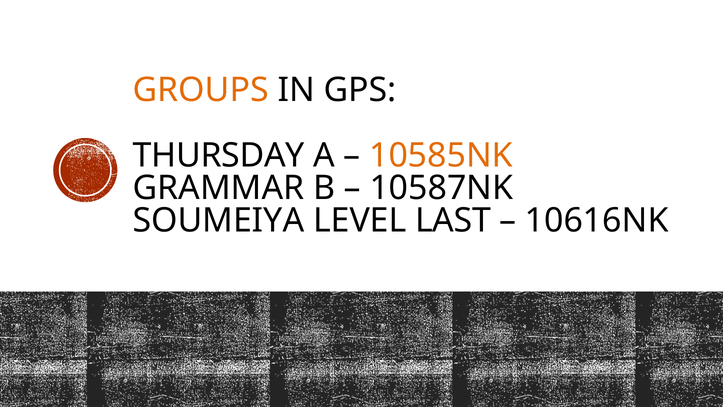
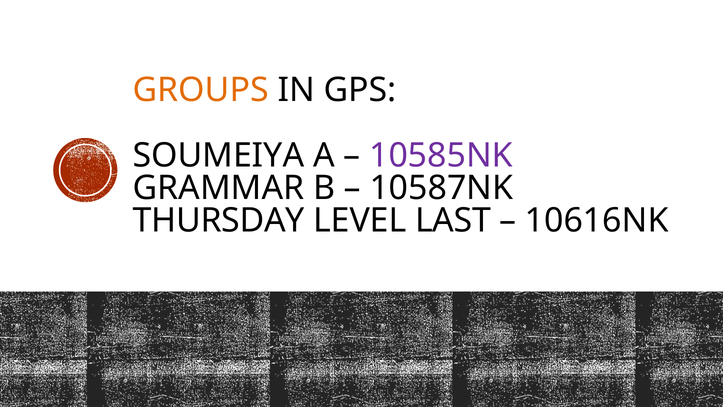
THURSDAY: THURSDAY -> SOUMEIYA
10585NK colour: orange -> purple
SOUMEIYA: SOUMEIYA -> THURSDAY
